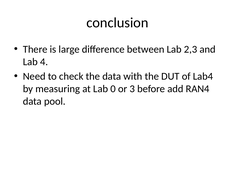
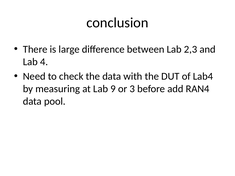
0: 0 -> 9
